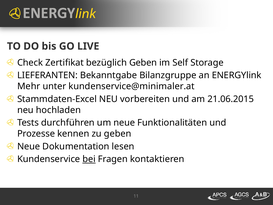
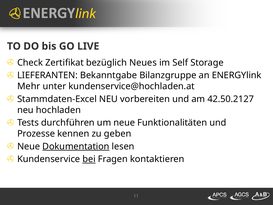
bezüglich Geben: Geben -> Neues
kundenservice@minimaler.at: kundenservice@minimaler.at -> kundenservice@hochladen.at
21.06.2015: 21.06.2015 -> 42.50.2127
Dokumentation underline: none -> present
